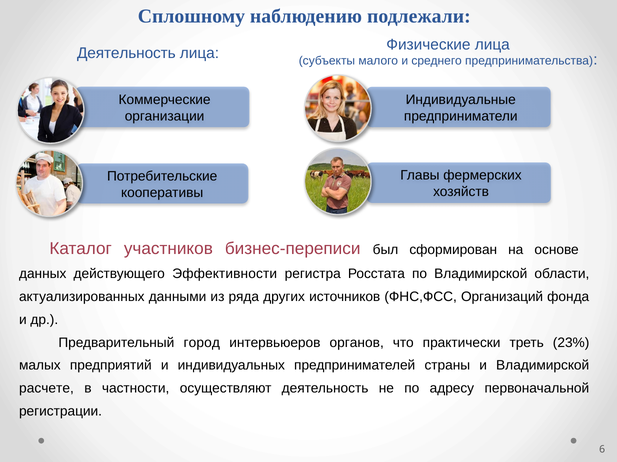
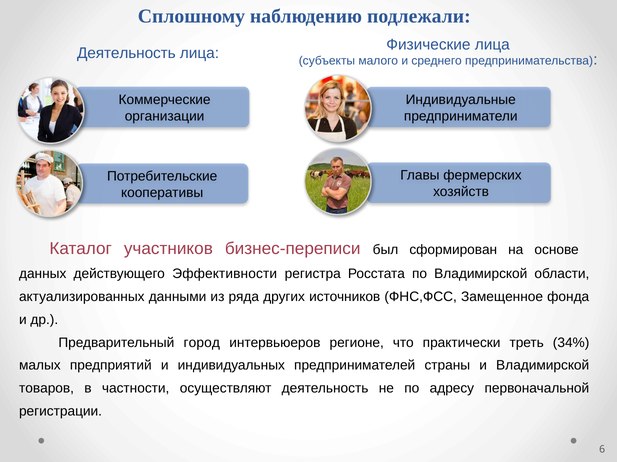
Организаций: Организаций -> Замещенное
органов: органов -> регионе
23%: 23% -> 34%
расчете: расчете -> товаров
